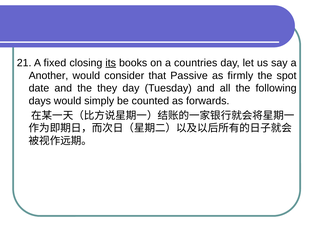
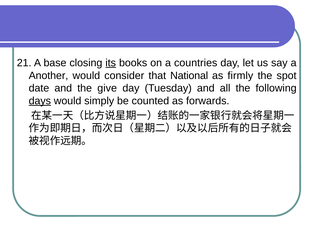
fixed: fixed -> base
Passive: Passive -> National
they: they -> give
days underline: none -> present
